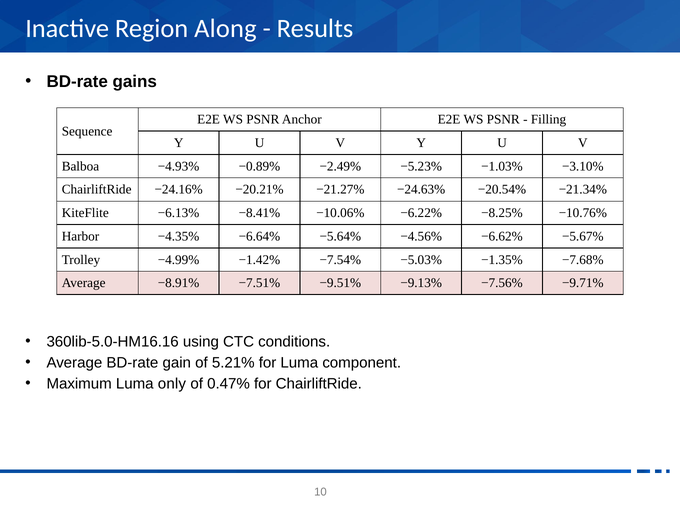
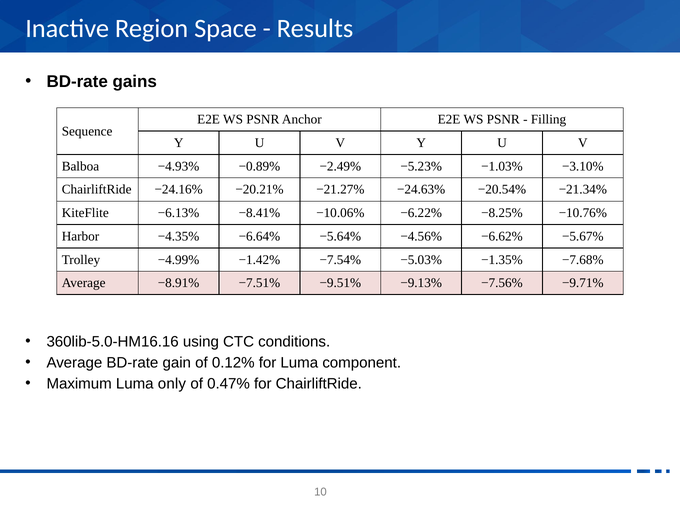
Along: Along -> Space
5.21%: 5.21% -> 0.12%
